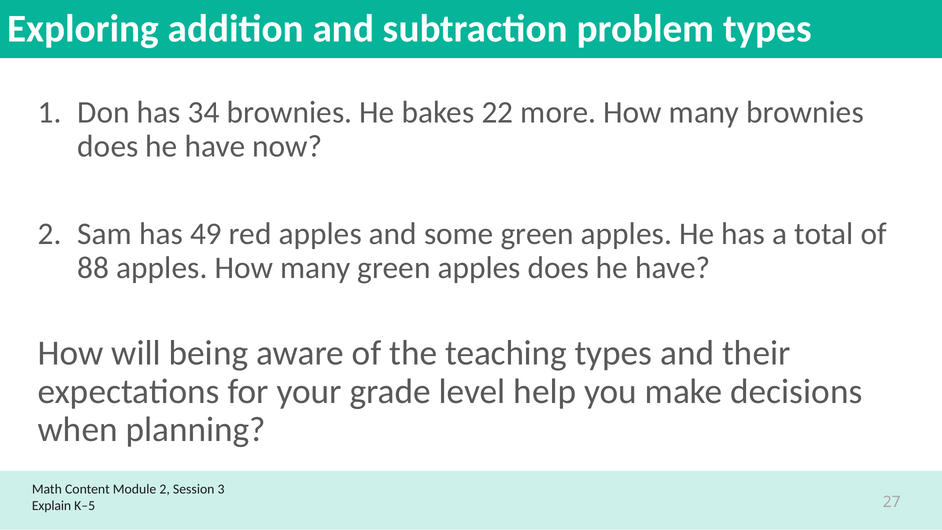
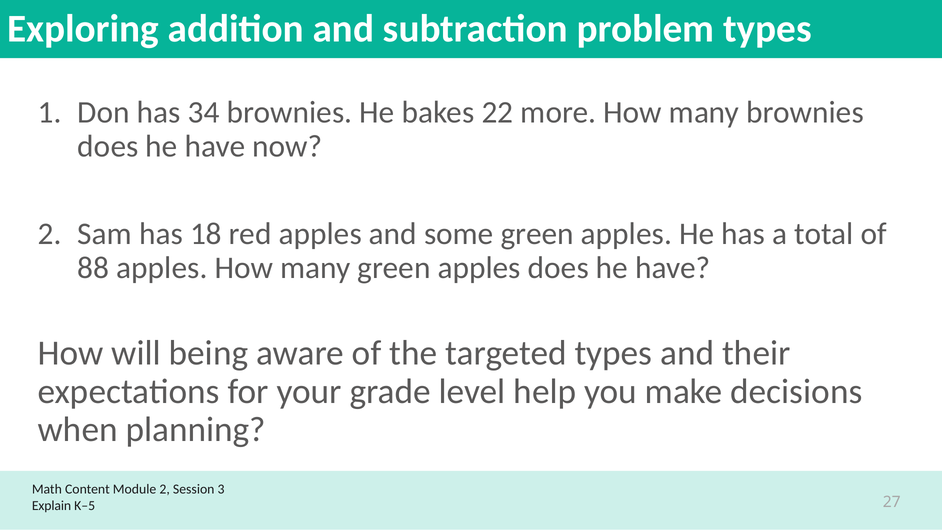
49: 49 -> 18
teaching: teaching -> targeted
